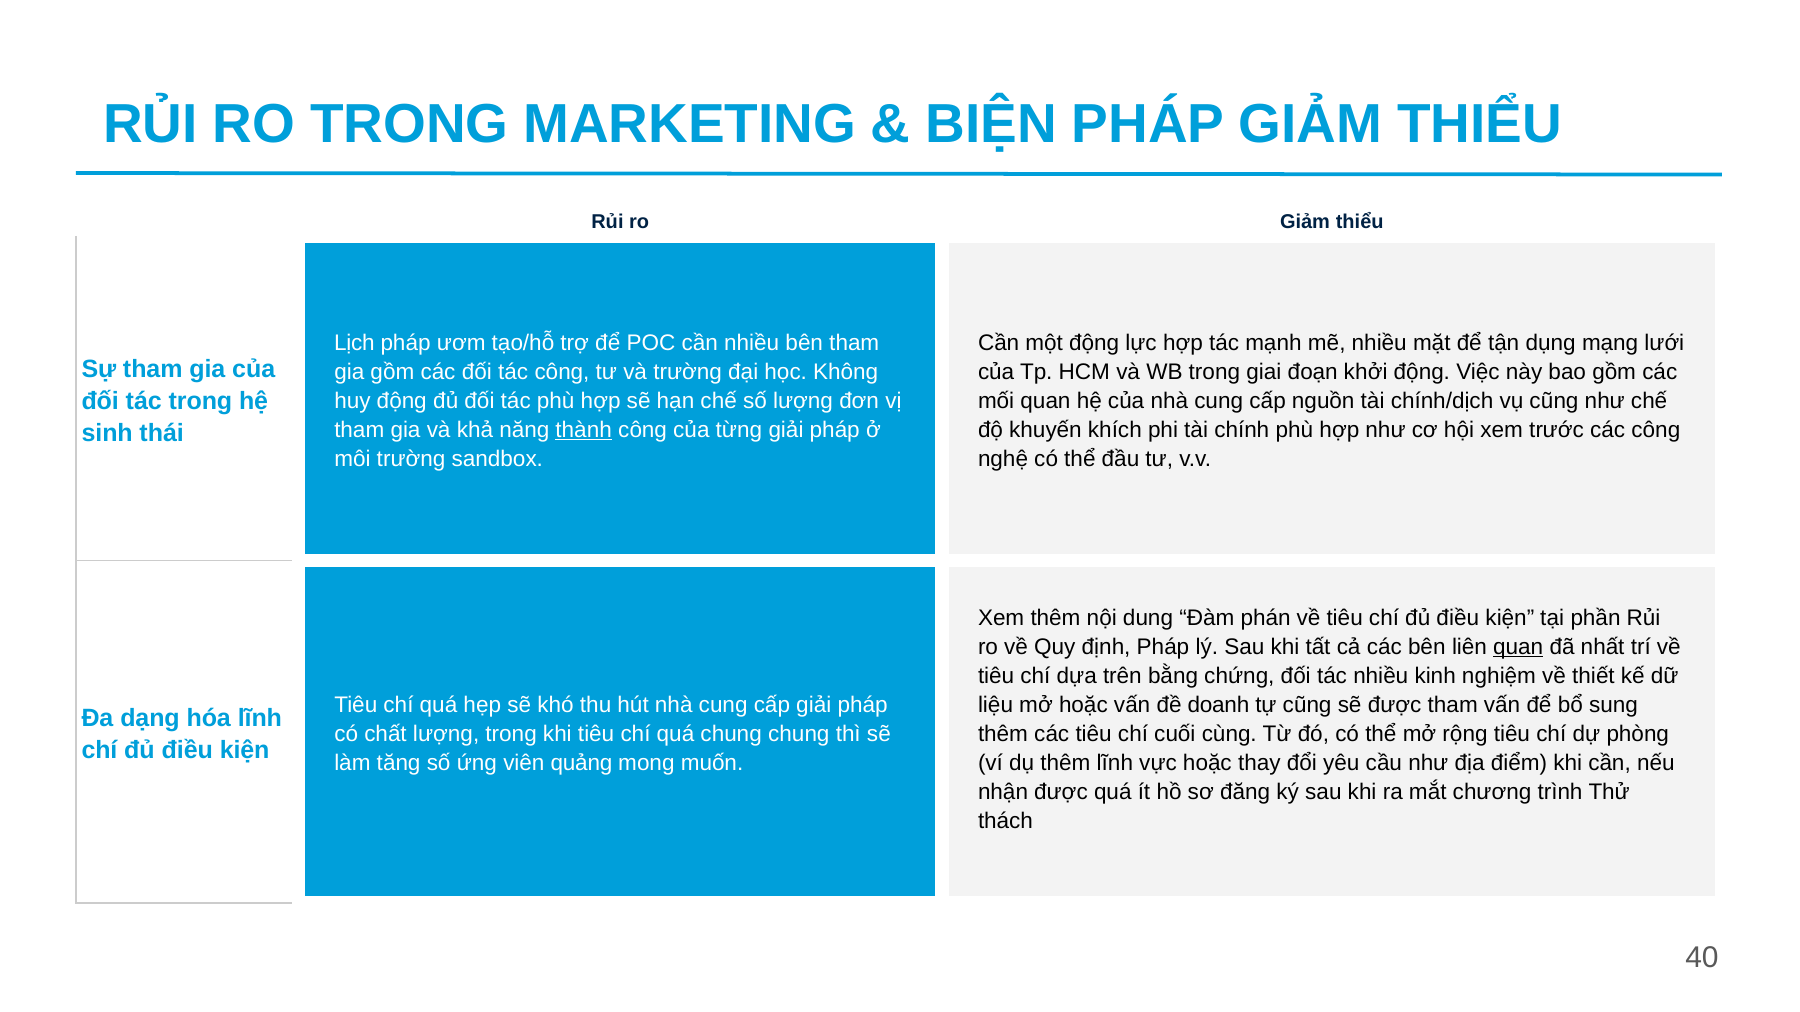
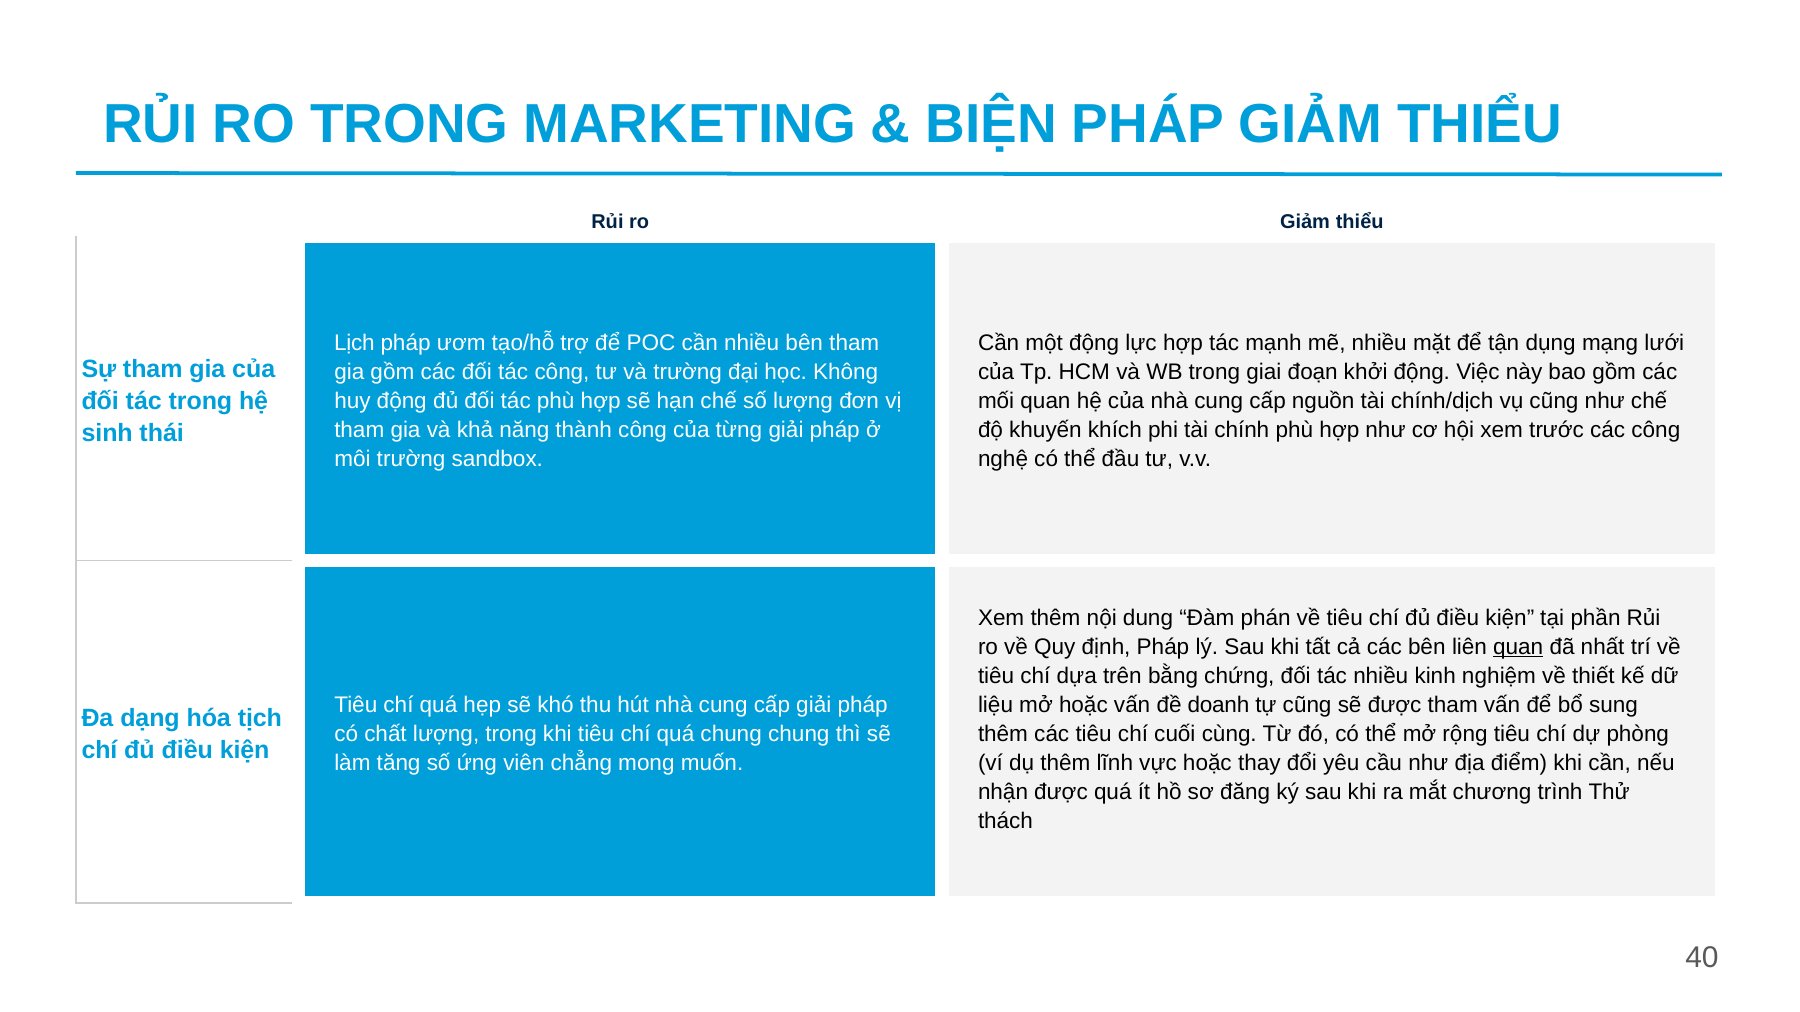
thành underline: present -> none
hóa lĩnh: lĩnh -> tịch
quảng: quảng -> chẳng
